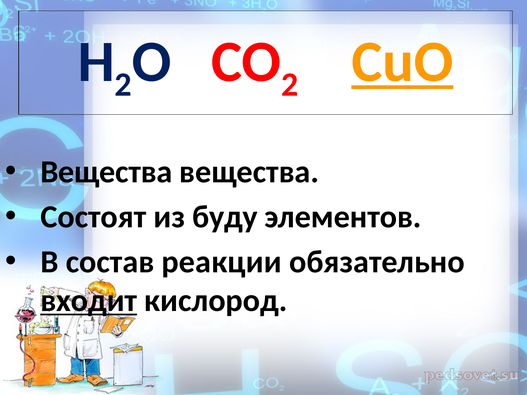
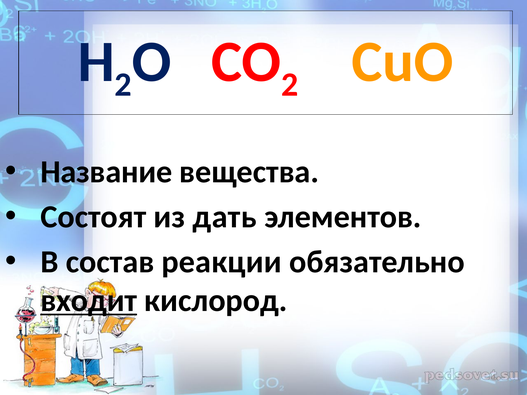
CuO underline: present -> none
Вещества at (106, 172): Вещества -> Название
буду: буду -> дать
